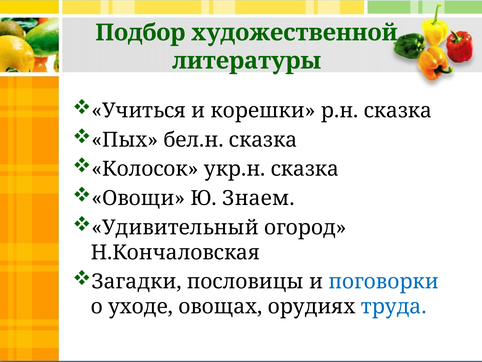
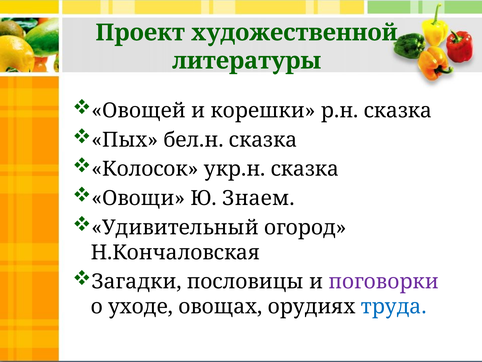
Подбор: Подбор -> Проект
Учиться: Учиться -> Овощей
поговорки colour: blue -> purple
